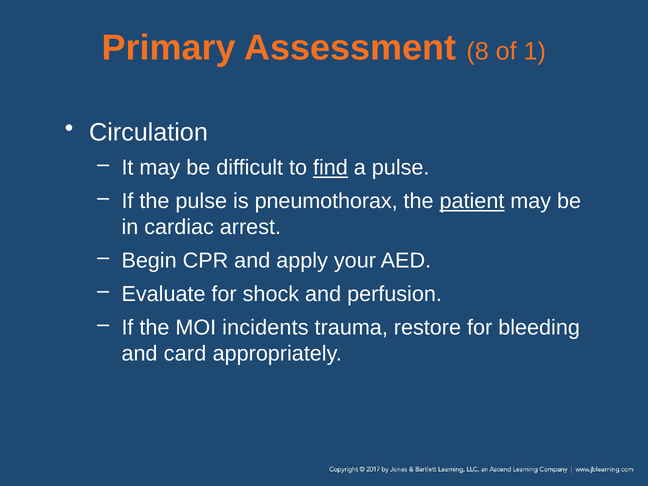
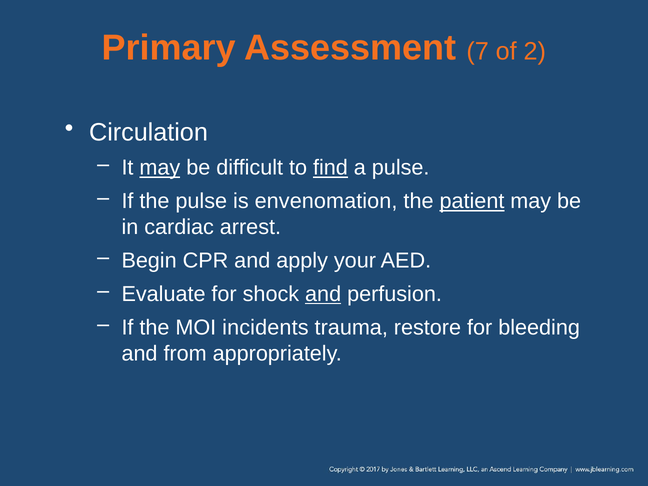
8: 8 -> 7
1: 1 -> 2
may at (160, 168) underline: none -> present
pneumothorax: pneumothorax -> envenomation
and at (323, 294) underline: none -> present
card: card -> from
